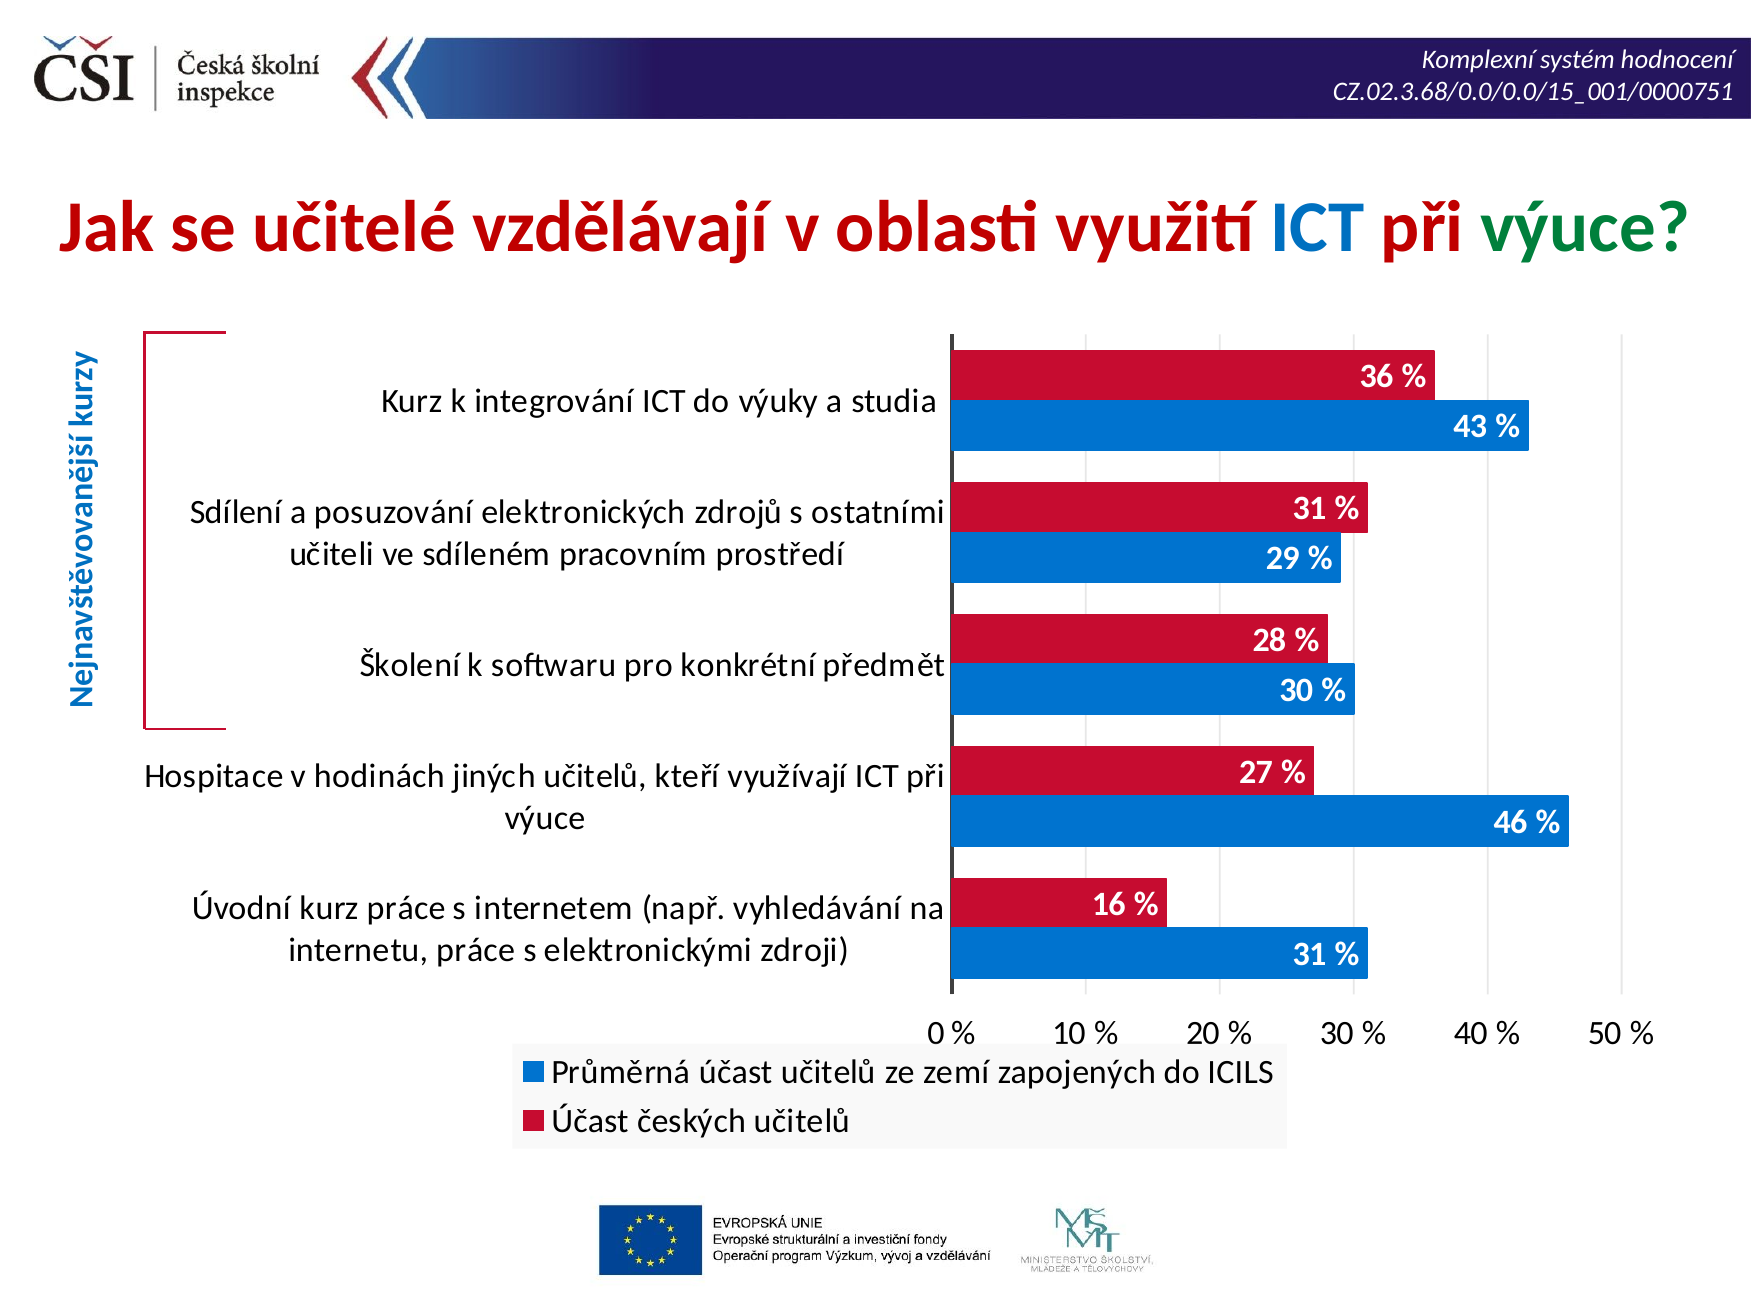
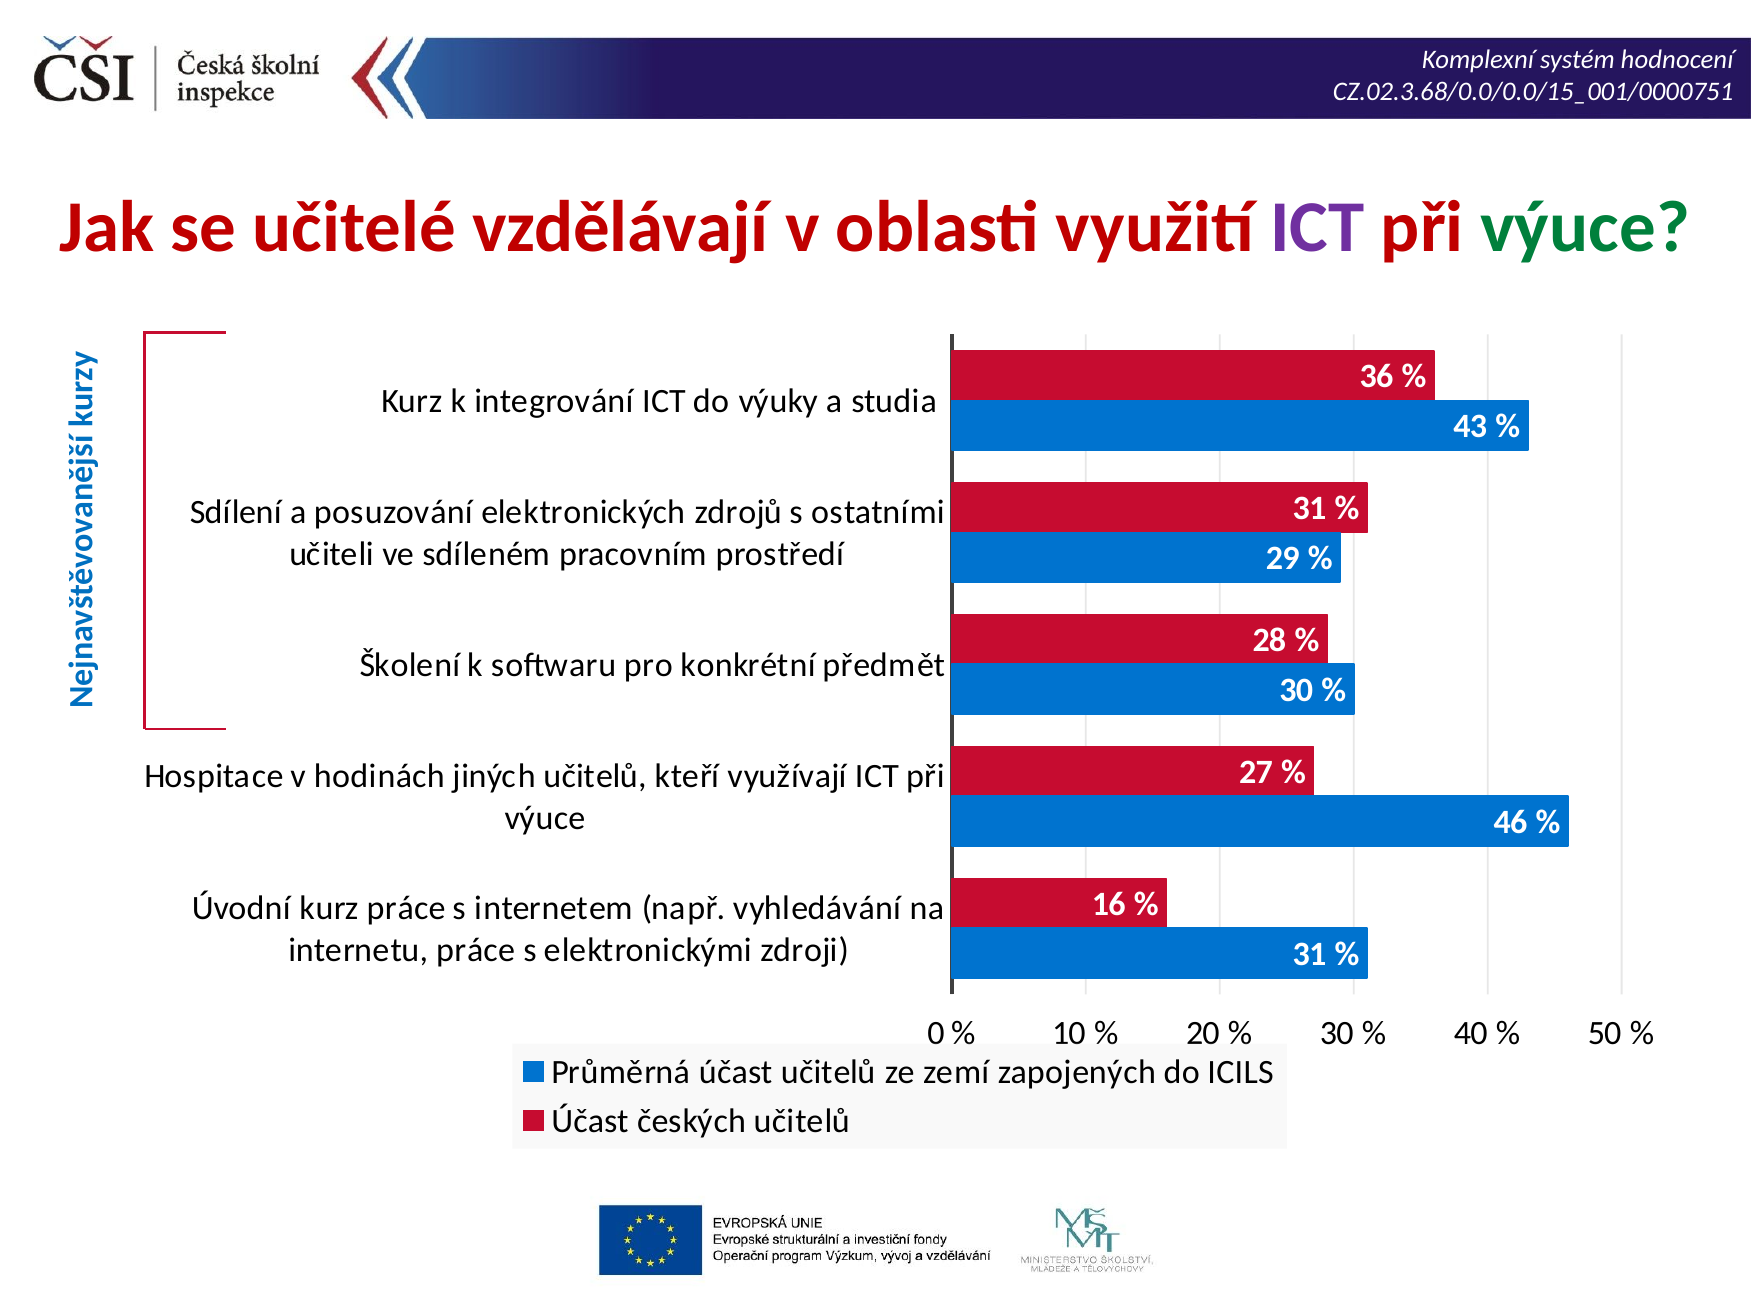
ICT at (1317, 227) colour: blue -> purple
